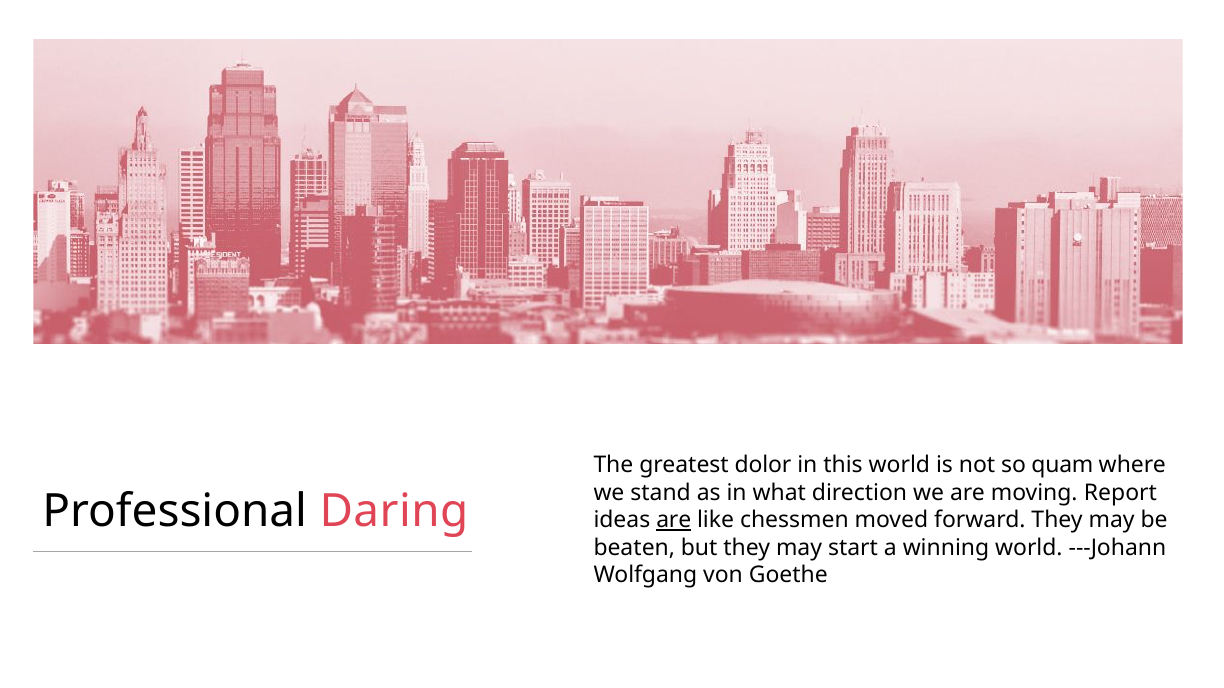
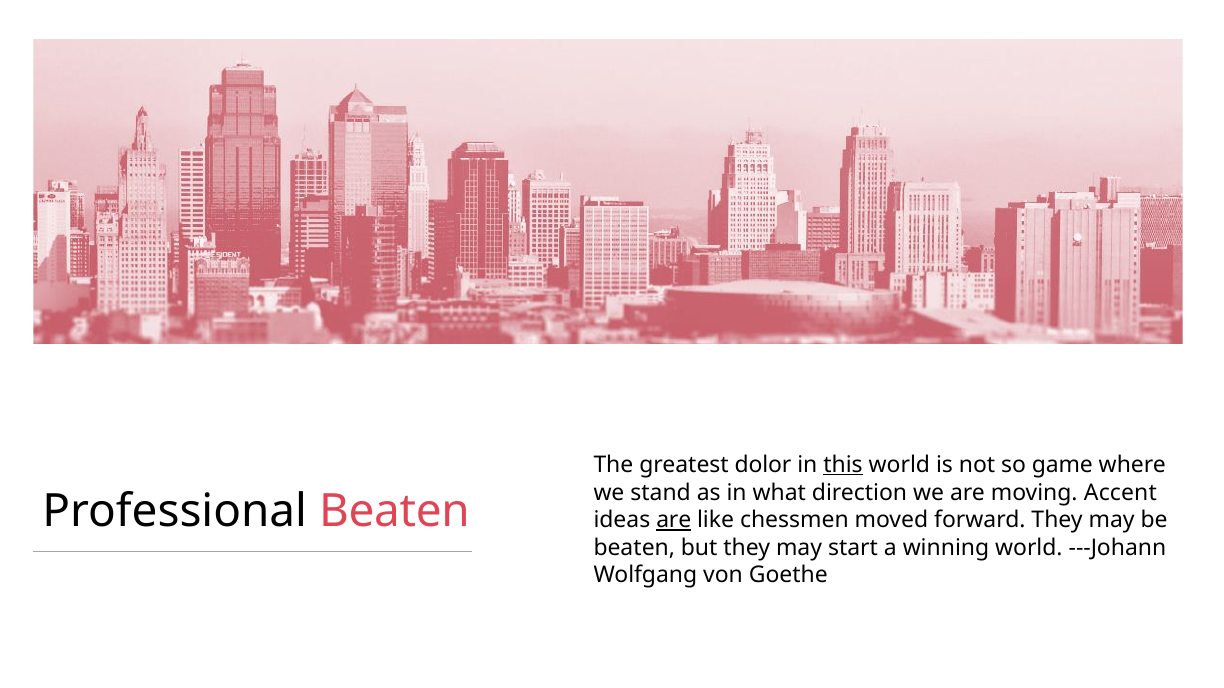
this underline: none -> present
quam: quam -> game
Report: Report -> Accent
Professional Daring: Daring -> Beaten
